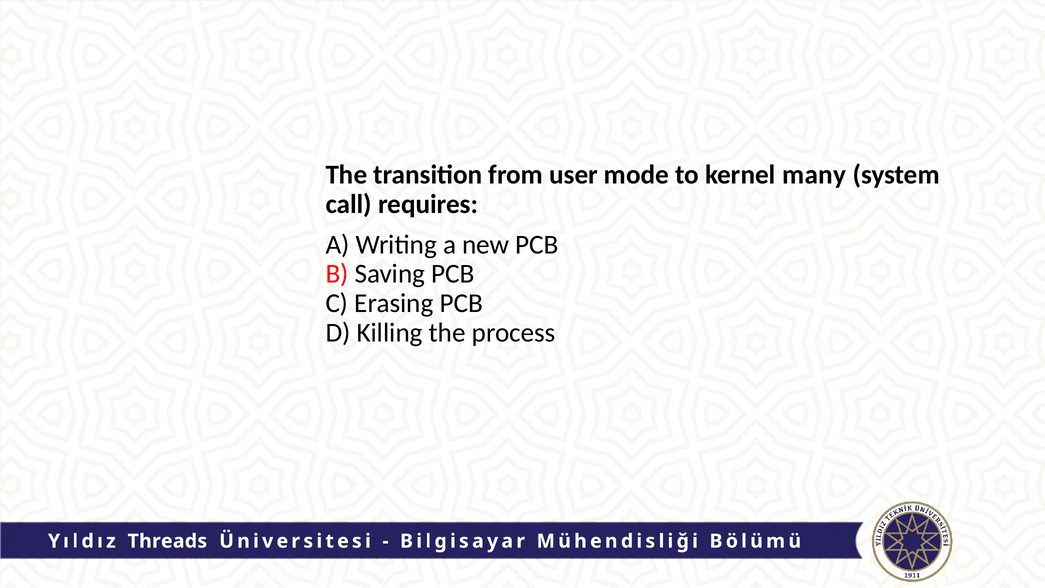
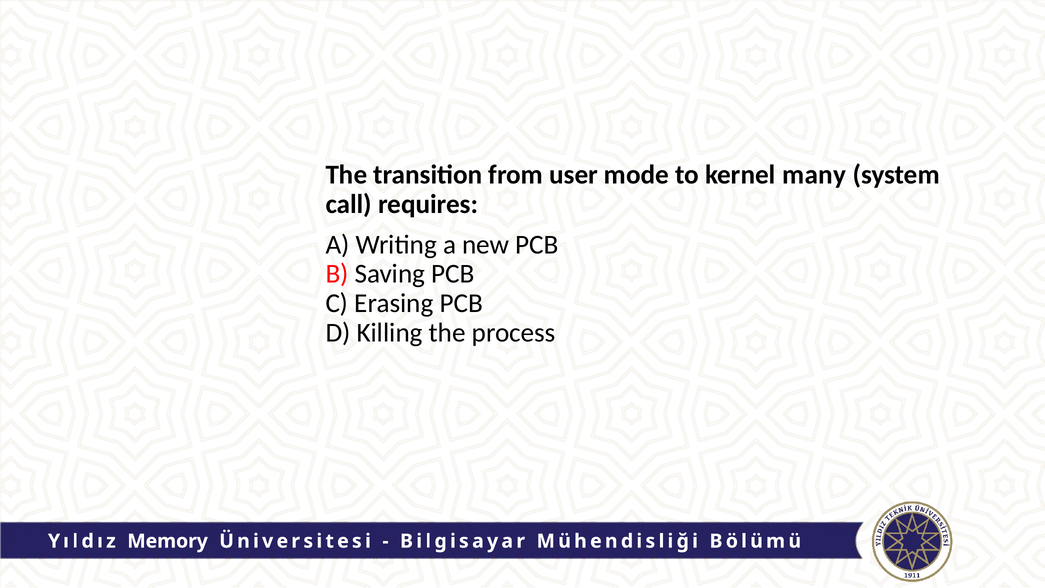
Threads: Threads -> Memory
